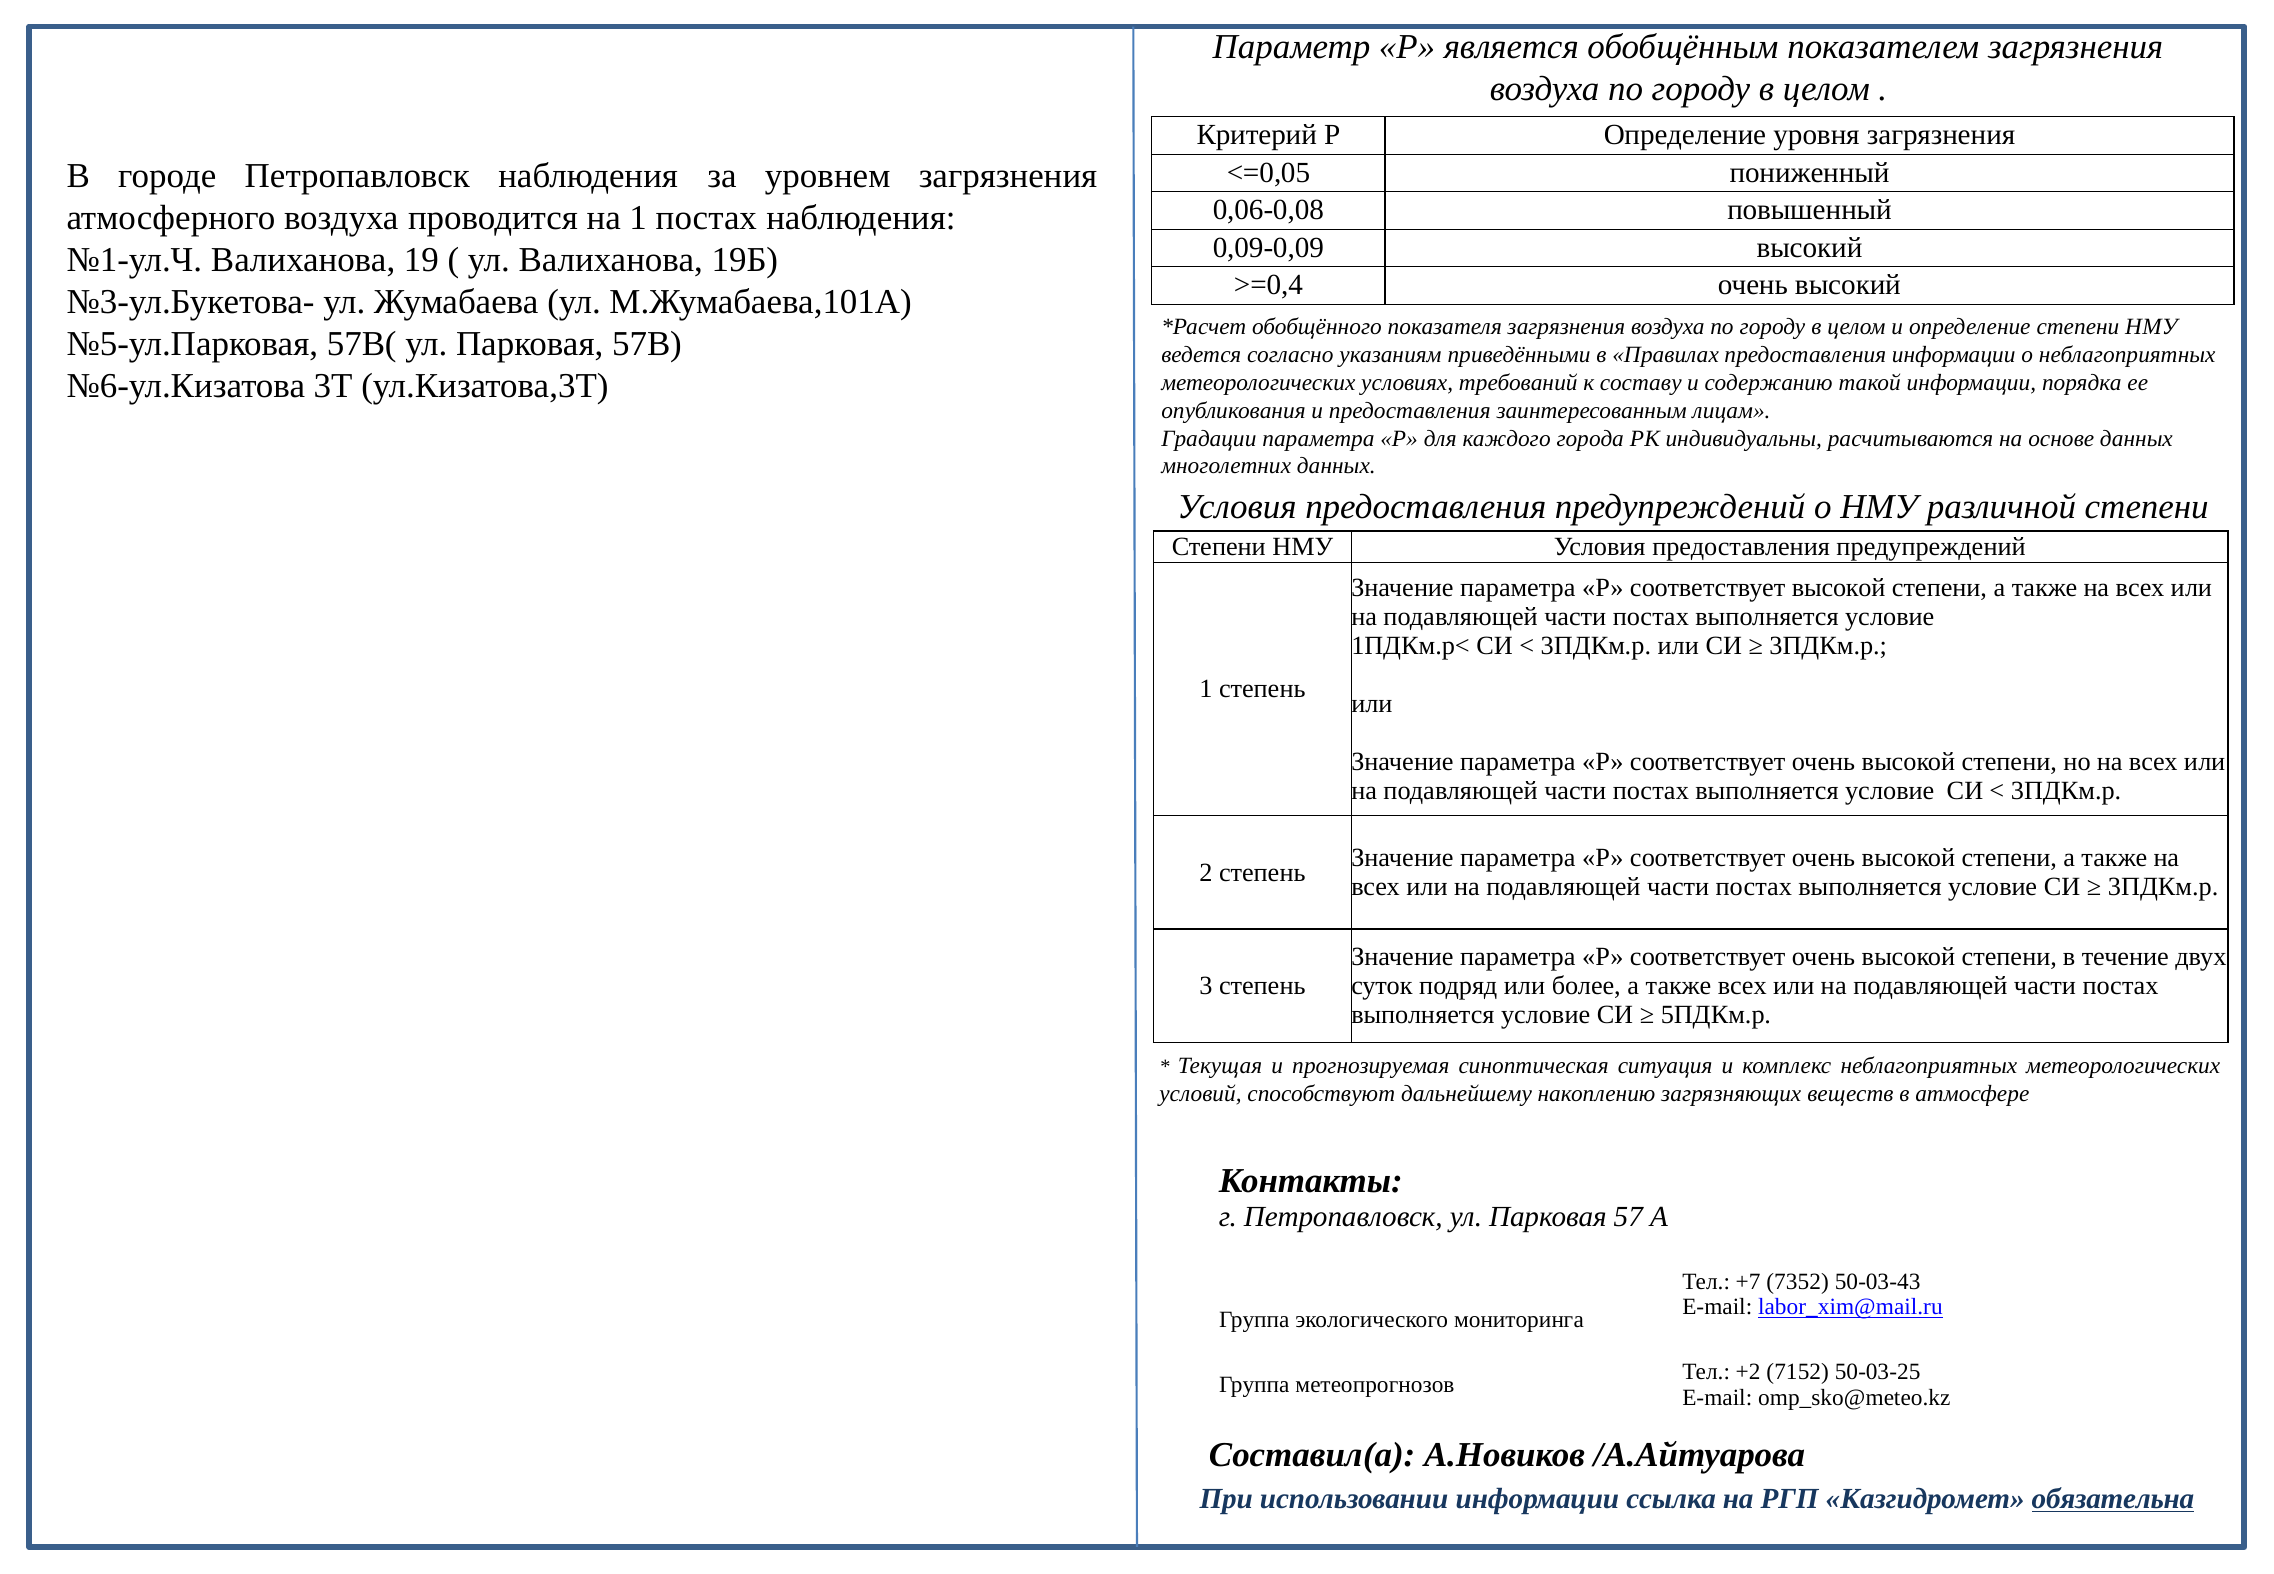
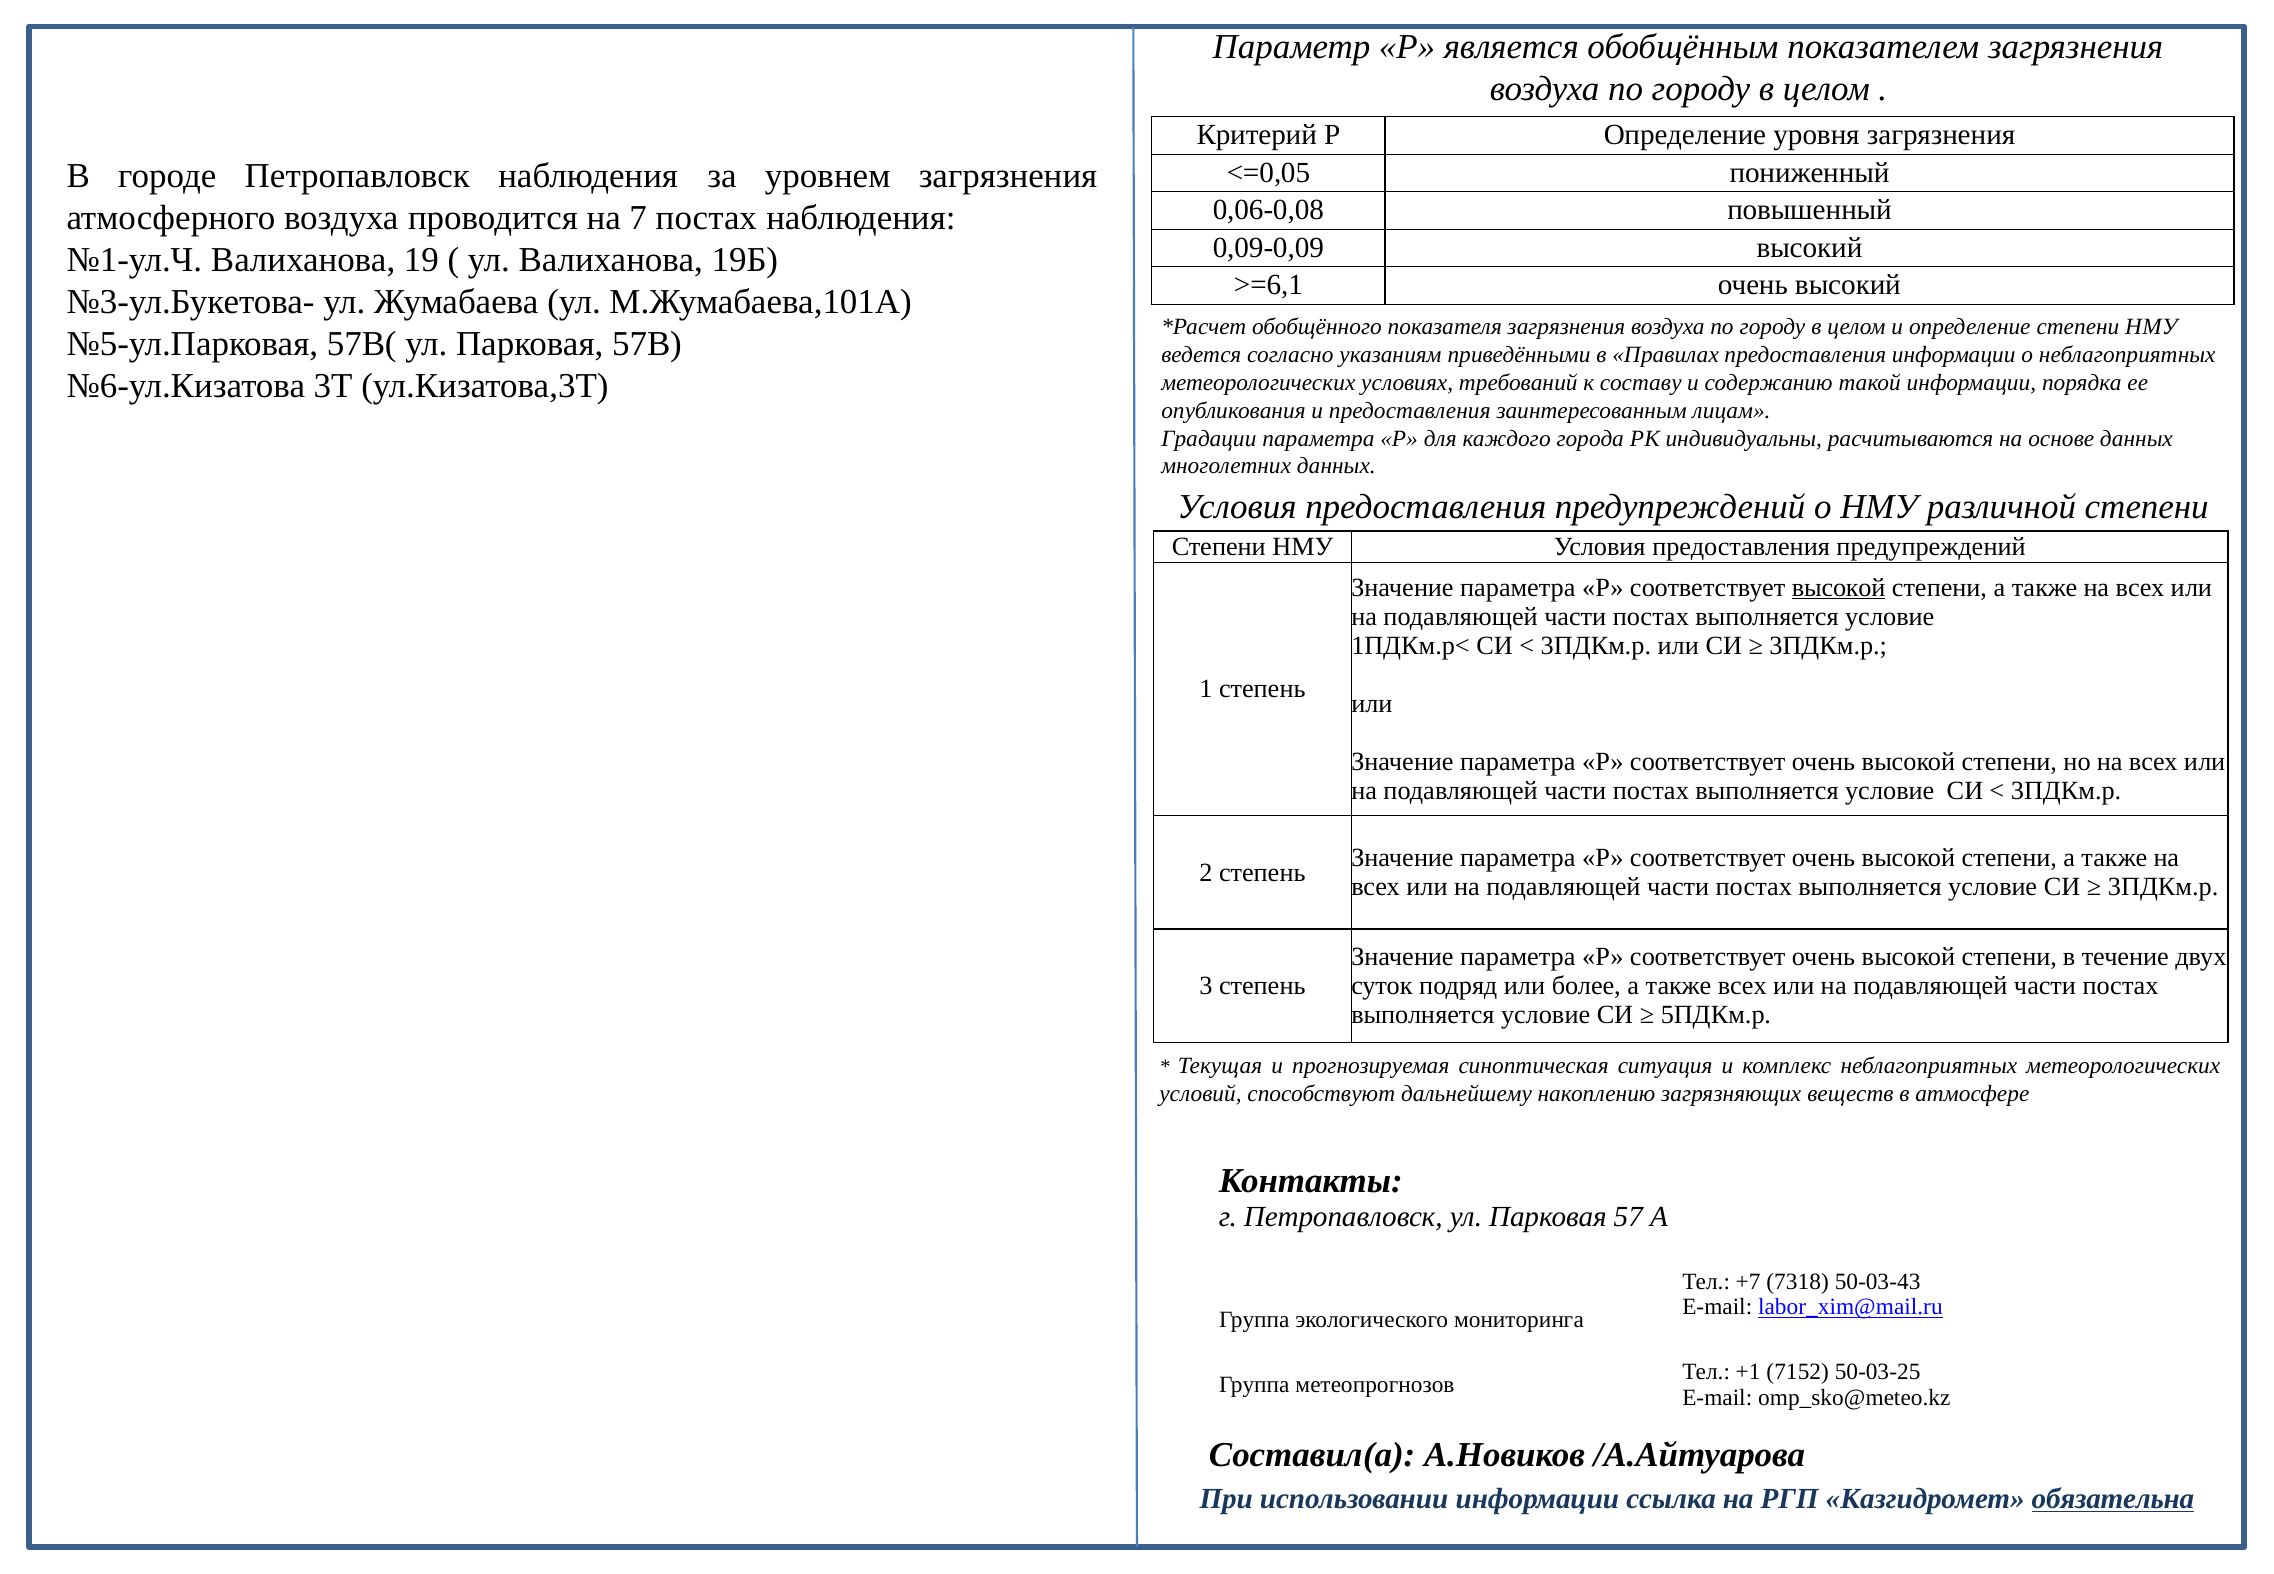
на 1: 1 -> 7
>=0,4: >=0,4 -> >=6,1
высокой at (1839, 587) underline: none -> present
7352: 7352 -> 7318
+2: +2 -> +1
